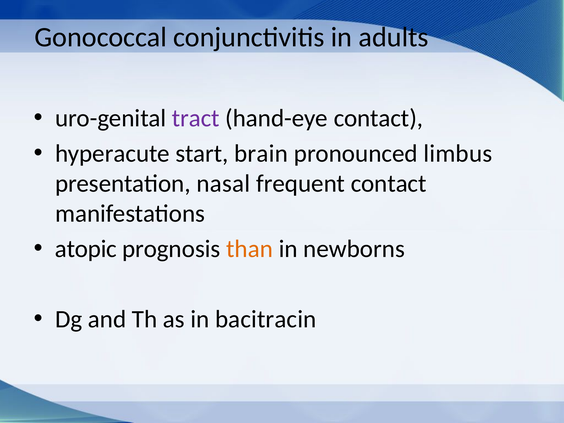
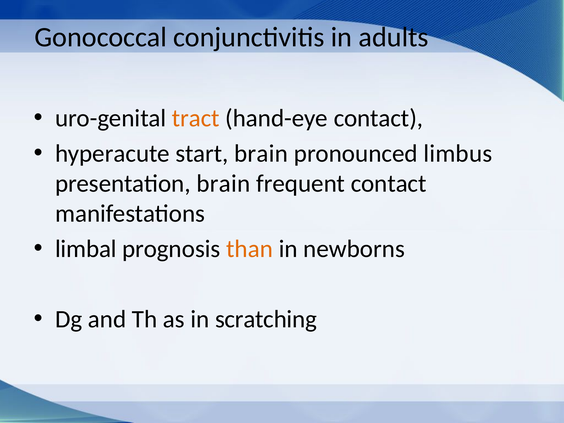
tract colour: purple -> orange
presentation nasal: nasal -> brain
atopic: atopic -> limbal
bacitracin: bacitracin -> scratching
